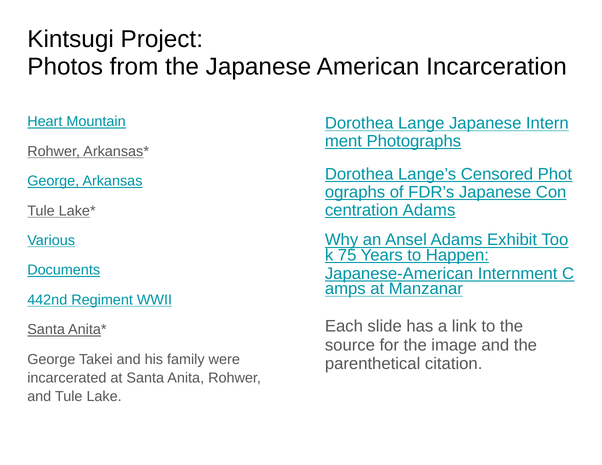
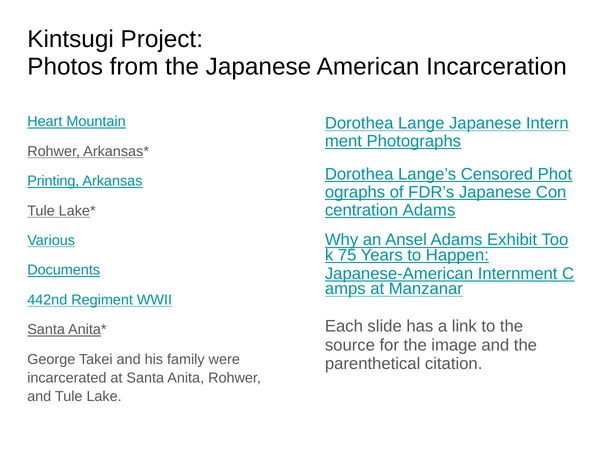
George at (53, 181): George -> Printing
